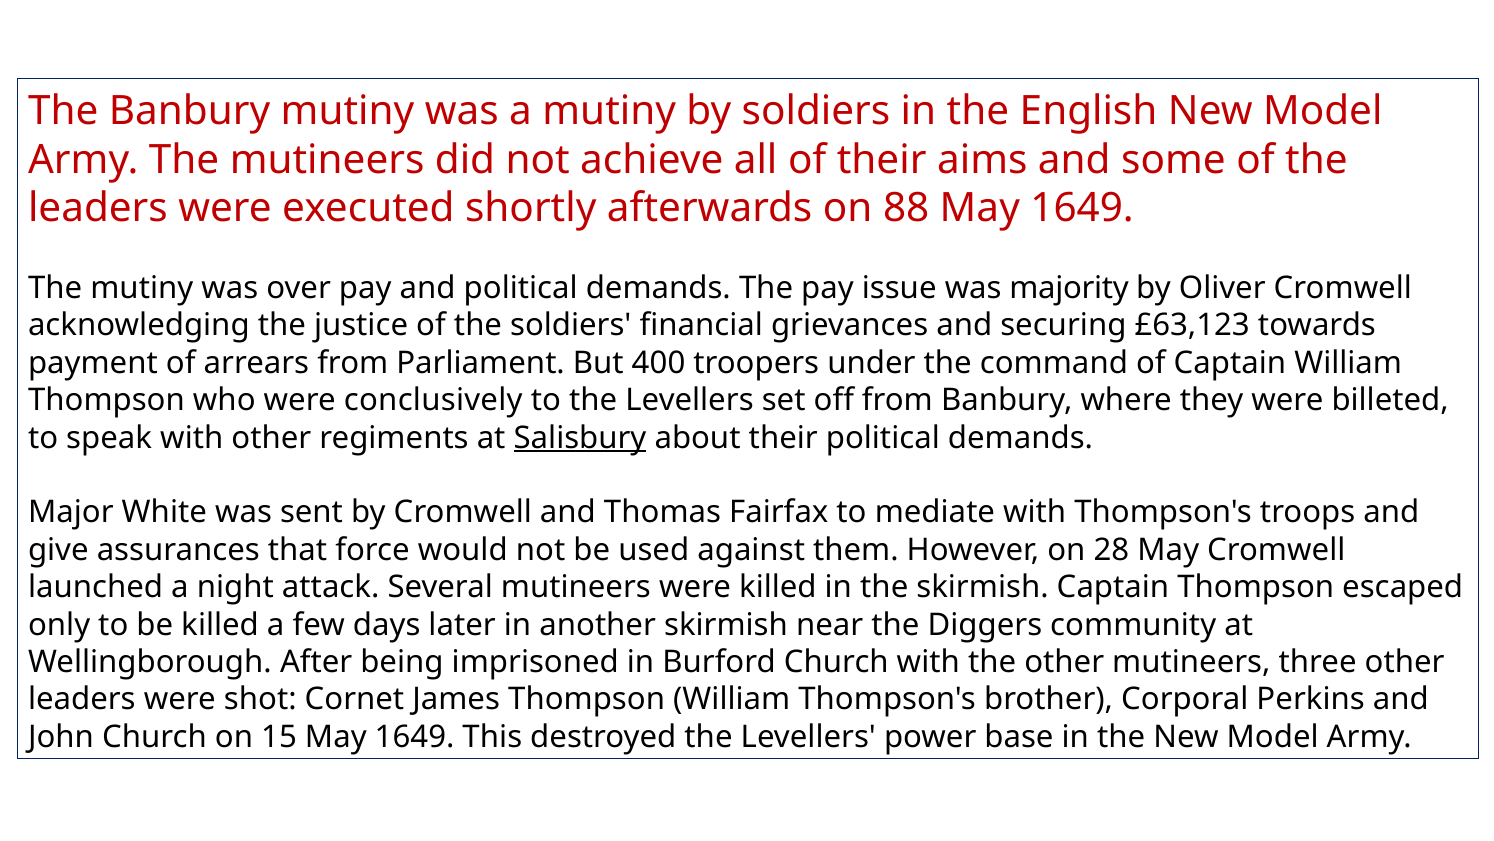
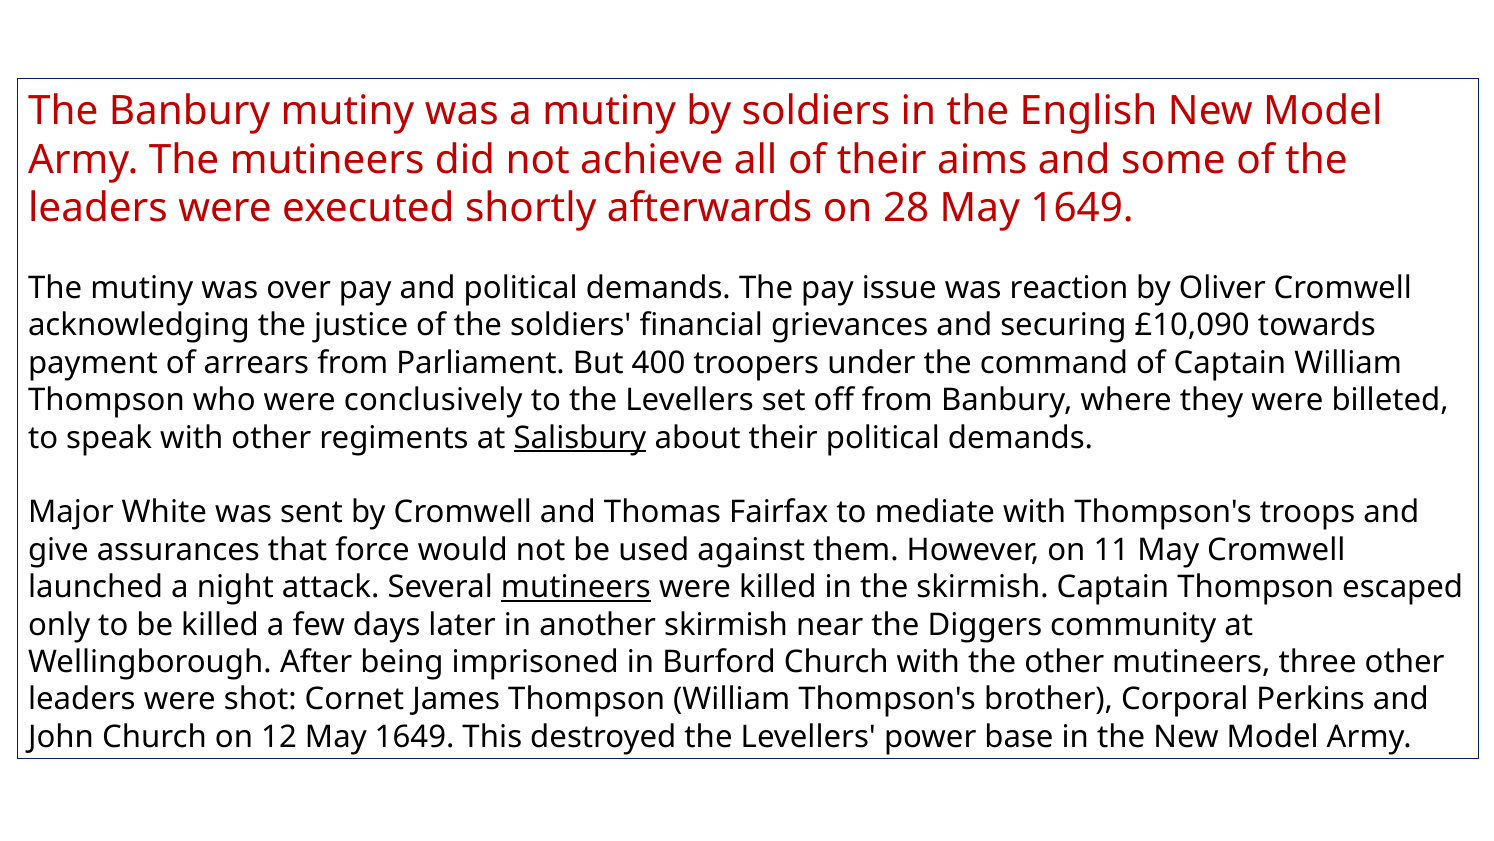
88: 88 -> 28
majority: majority -> reaction
£63,123: £63,123 -> £10,090
28: 28 -> 11
mutineers at (576, 587) underline: none -> present
15: 15 -> 12
